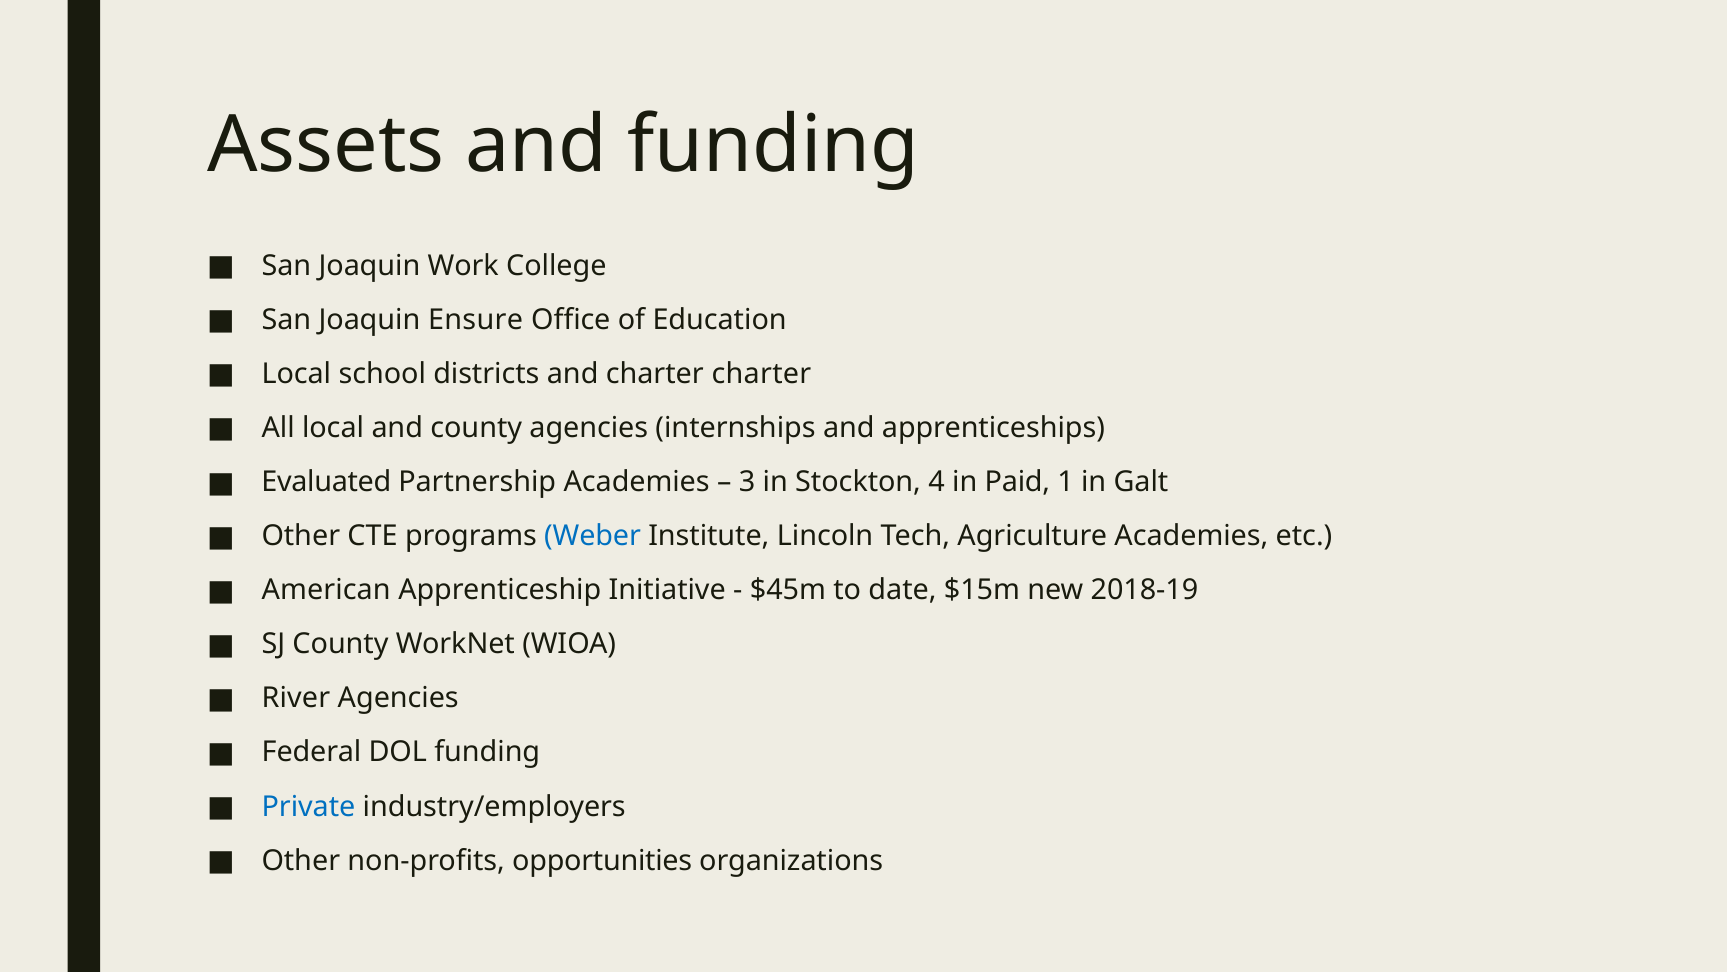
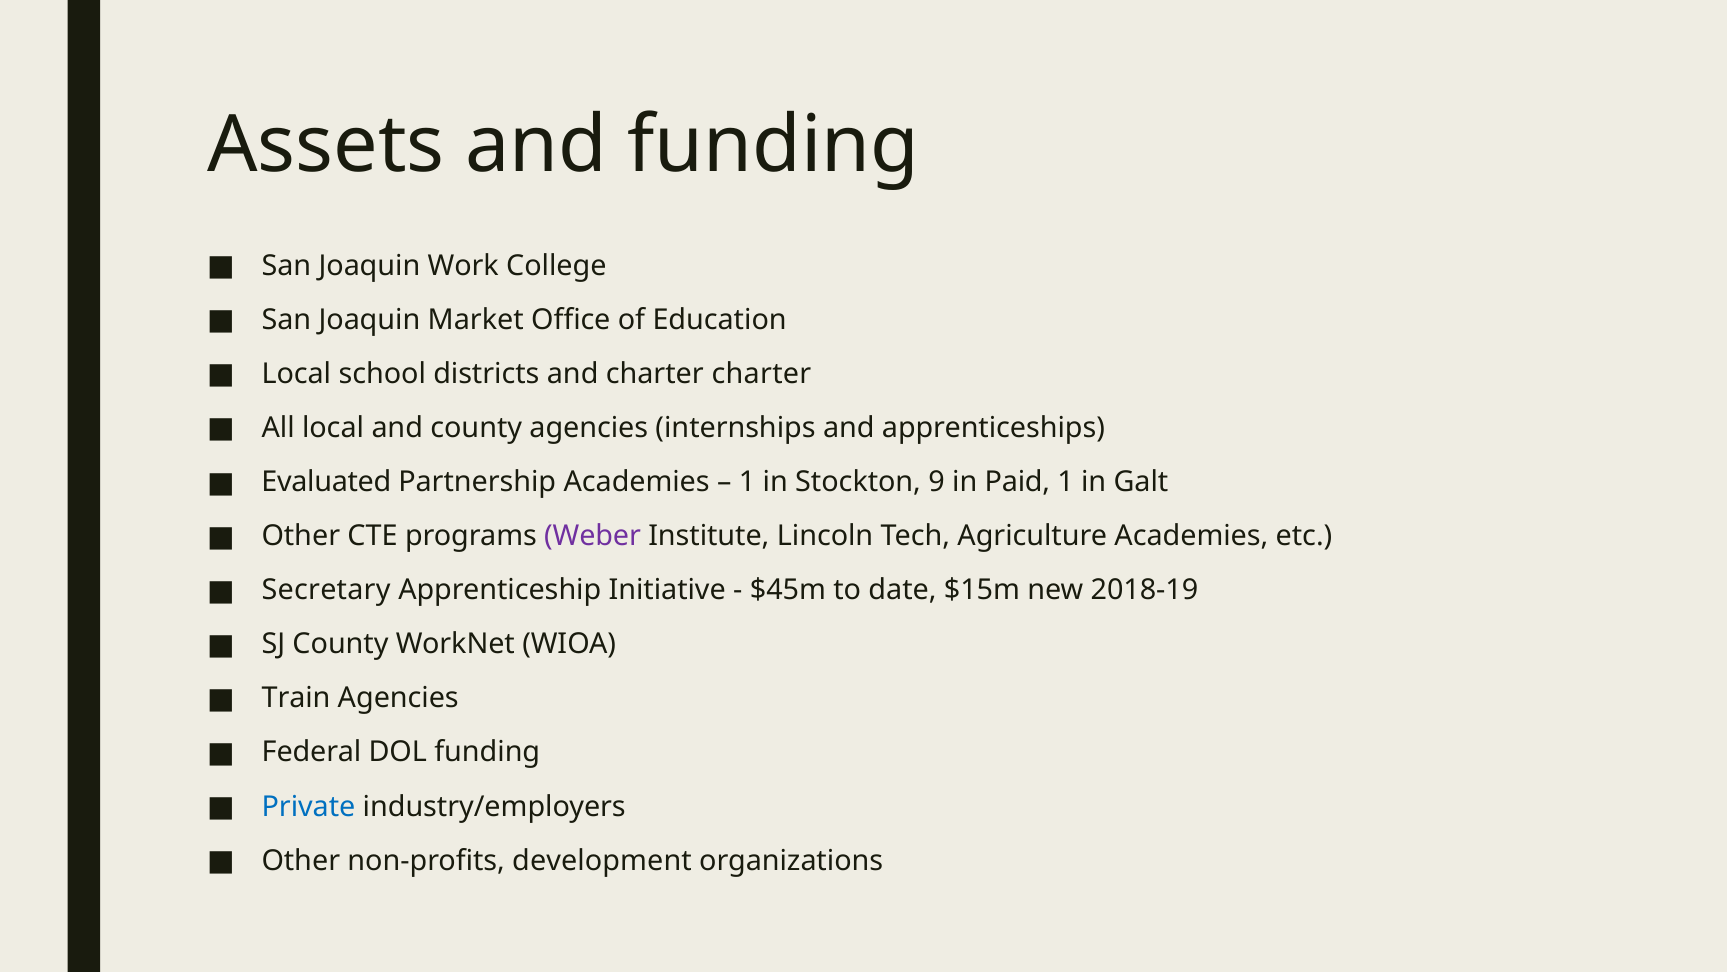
Ensure: Ensure -> Market
3 at (747, 482): 3 -> 1
4: 4 -> 9
Weber colour: blue -> purple
American: American -> Secretary
River: River -> Train
opportunities: opportunities -> development
